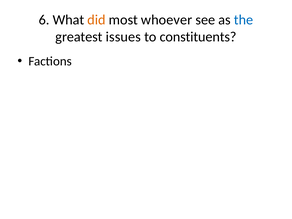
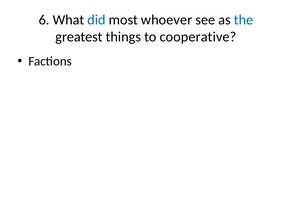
did colour: orange -> blue
issues: issues -> things
constituents: constituents -> cooperative
